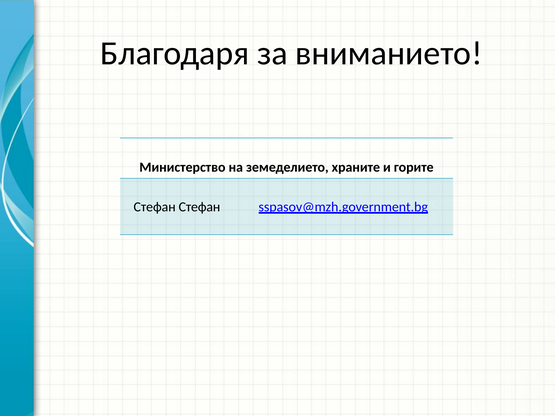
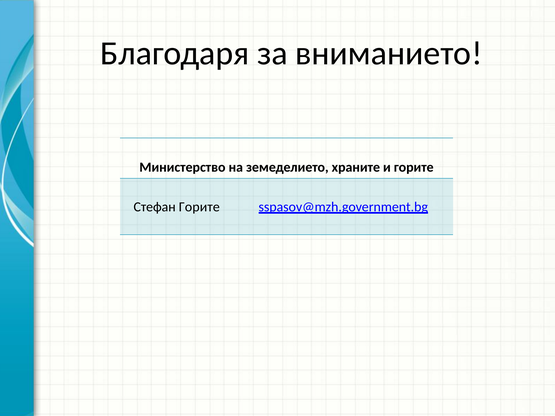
Стефан Стефан: Стефан -> Горите
